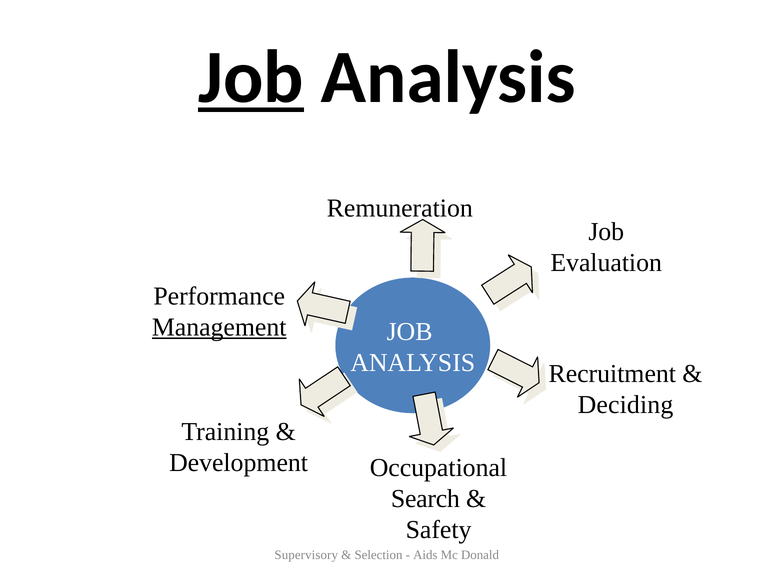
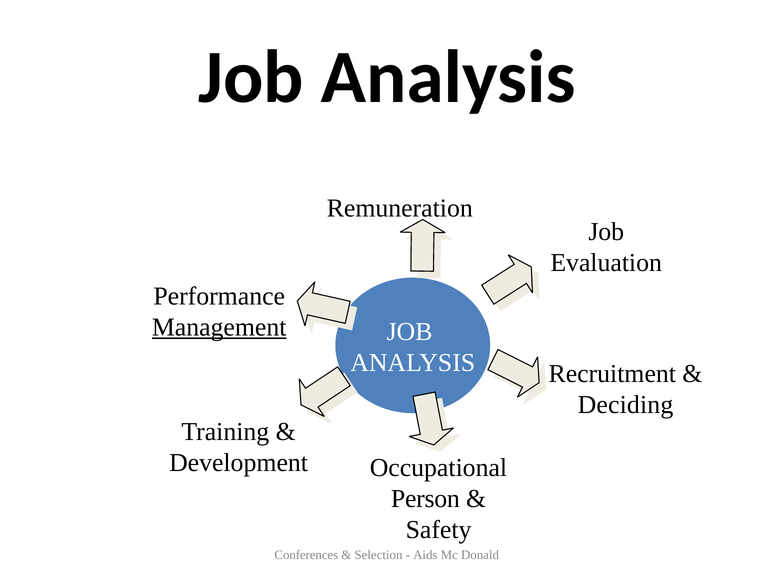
Job at (251, 77) underline: present -> none
Search: Search -> Person
Supervisory: Supervisory -> Conferences
